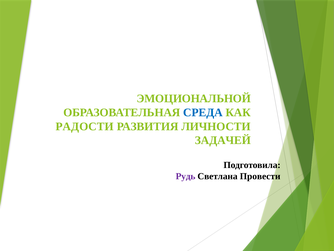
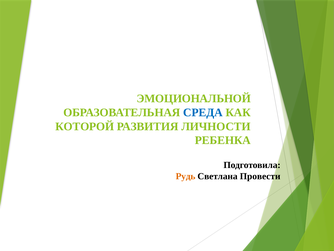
РАДОСТИ: РАДОСТИ -> КОТОРОЙ
ЗАДАЧЕЙ: ЗАДАЧЕЙ -> РЕБЕНКА
Рудь colour: purple -> orange
